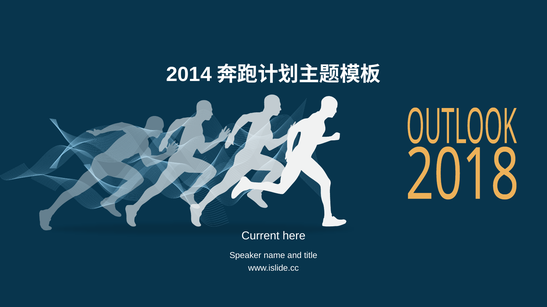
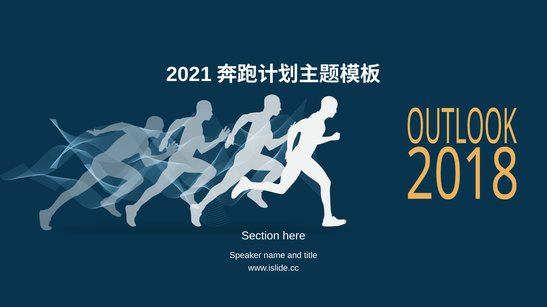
2014: 2014 -> 2021
Current: Current -> Section
